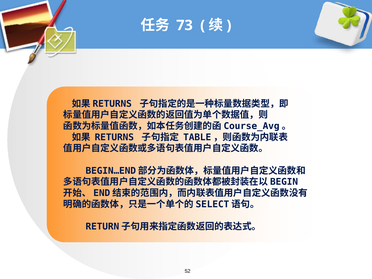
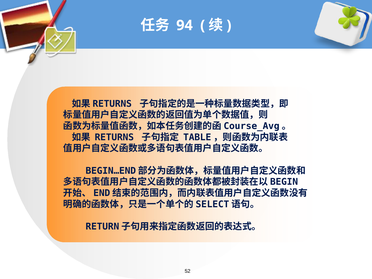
73: 73 -> 94
